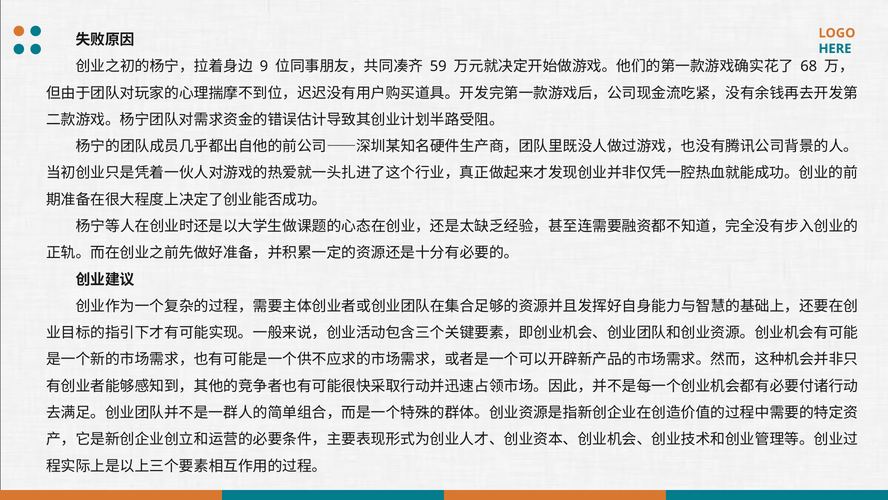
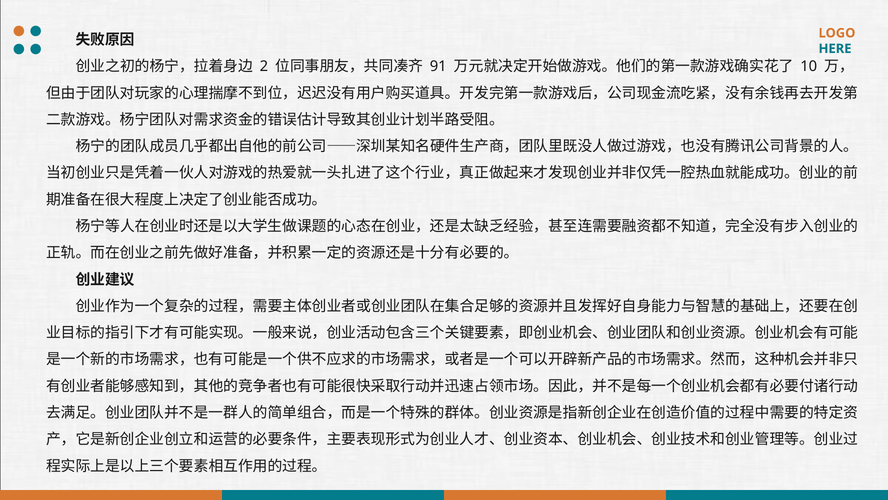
9: 9 -> 2
59: 59 -> 91
68: 68 -> 10
